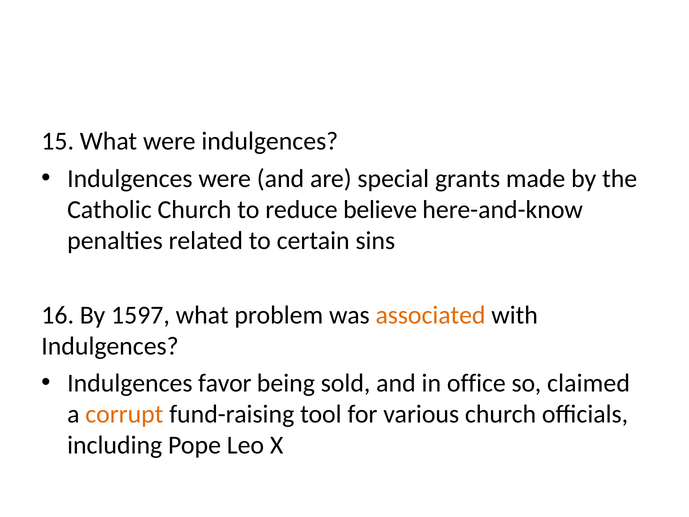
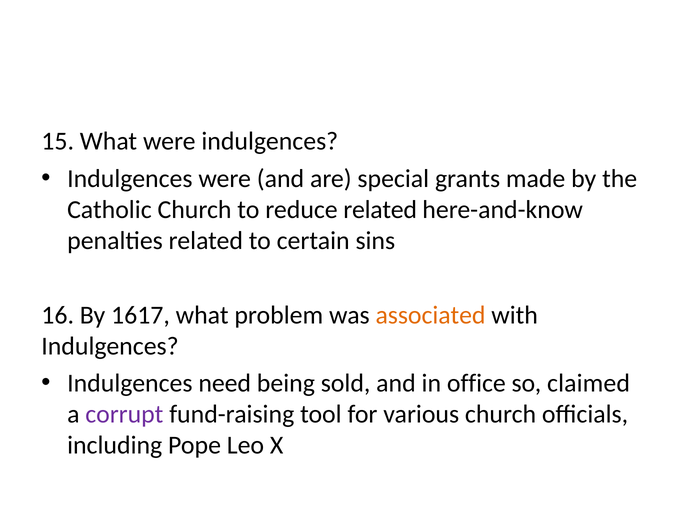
reduce believe: believe -> related
1597: 1597 -> 1617
favor: favor -> need
corrupt colour: orange -> purple
